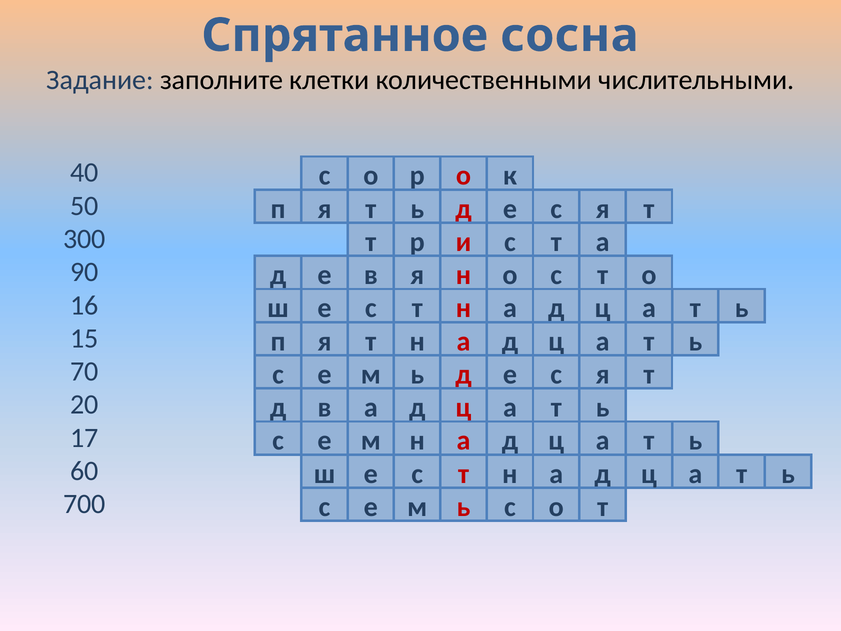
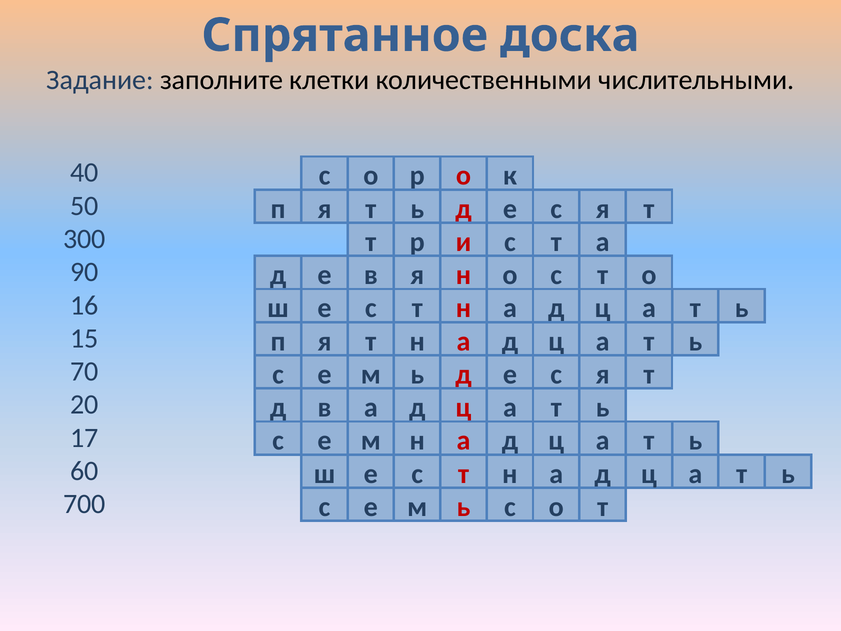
сосна: сосна -> доска
